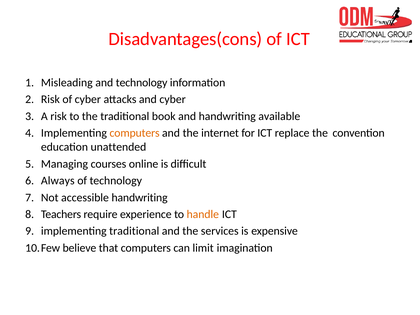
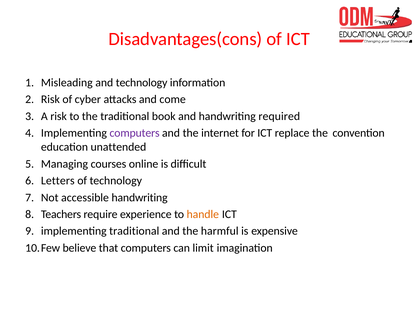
and cyber: cyber -> come
available: available -> required
computers at (135, 133) colour: orange -> purple
Always: Always -> Letters
services: services -> harmful
